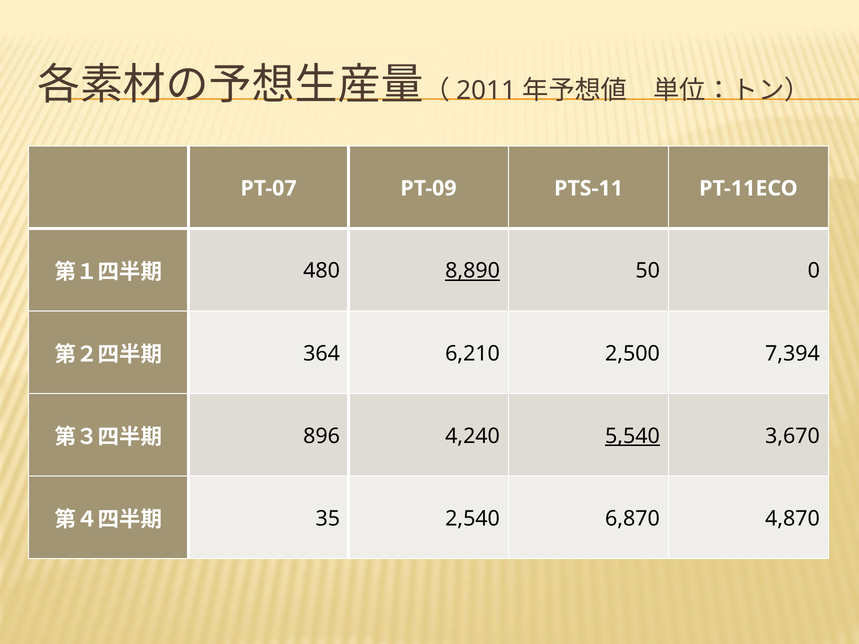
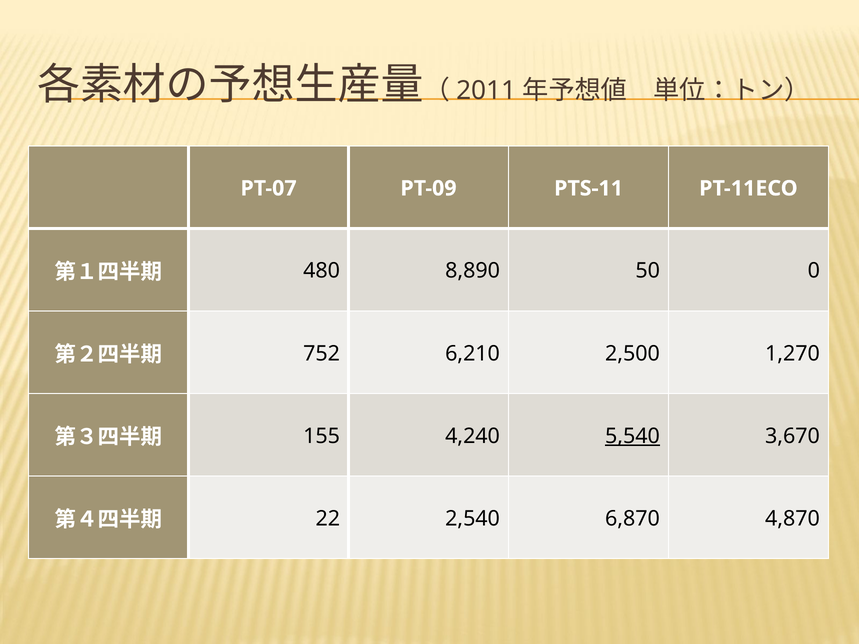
8,890 underline: present -> none
364: 364 -> 752
7,394: 7,394 -> 1,270
896: 896 -> 155
35: 35 -> 22
